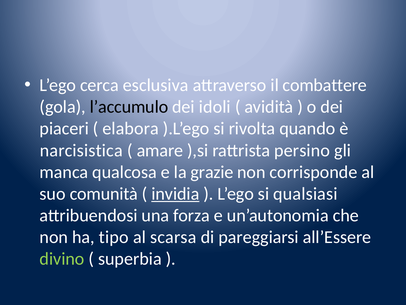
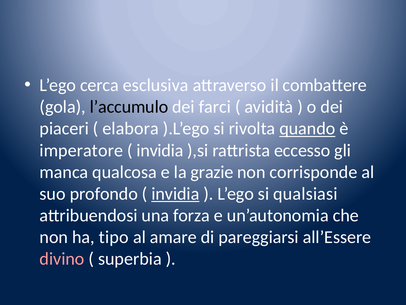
idoli: idoli -> farci
quando underline: none -> present
narcisistica: narcisistica -> imperatore
amare at (160, 150): amare -> invidia
persino: persino -> eccesso
comunità: comunità -> profondo
scarsa: scarsa -> amare
divino colour: light green -> pink
